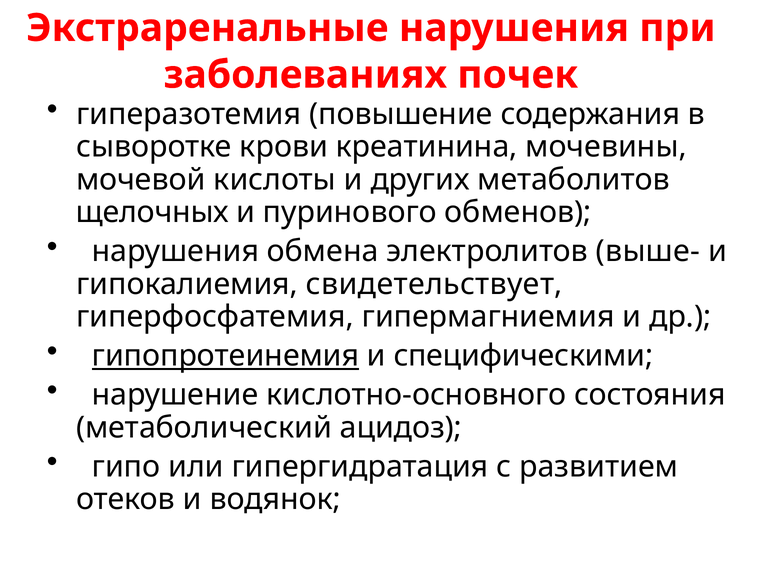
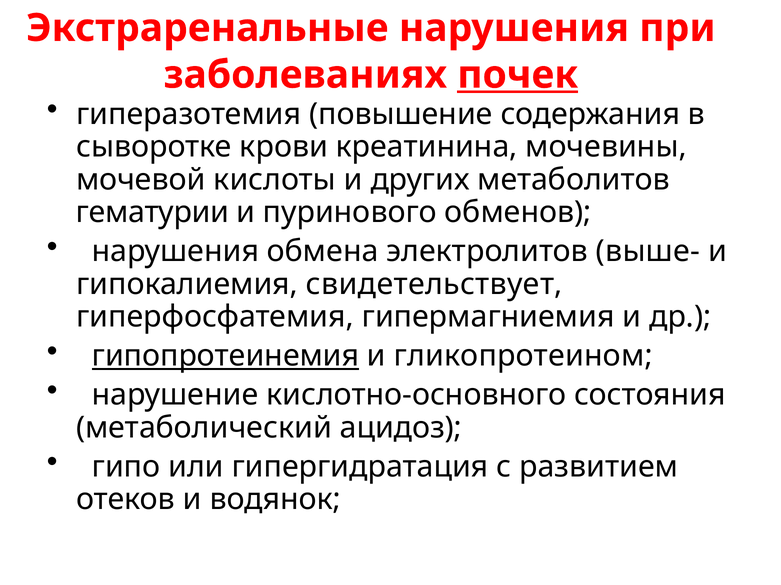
почек underline: none -> present
щелочных: щелочных -> гематурии
специфическими: специфическими -> гликопротеином
